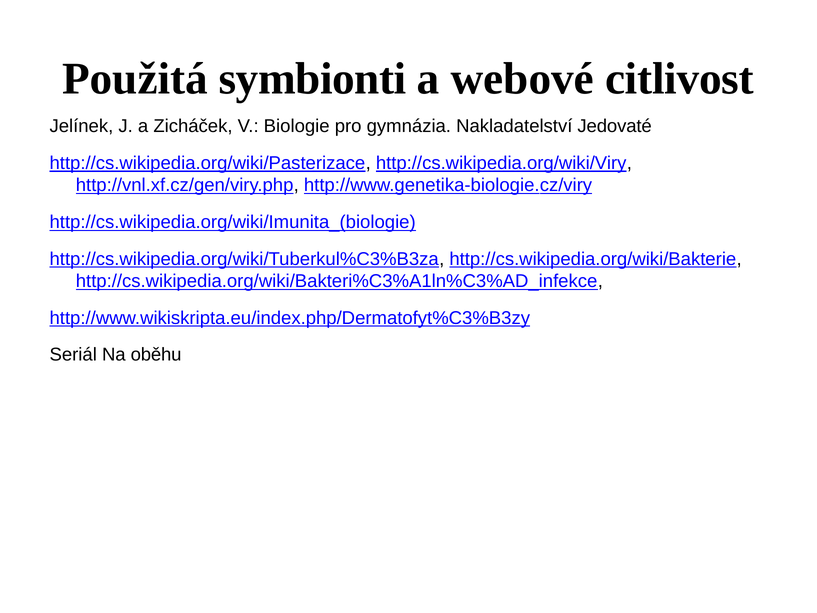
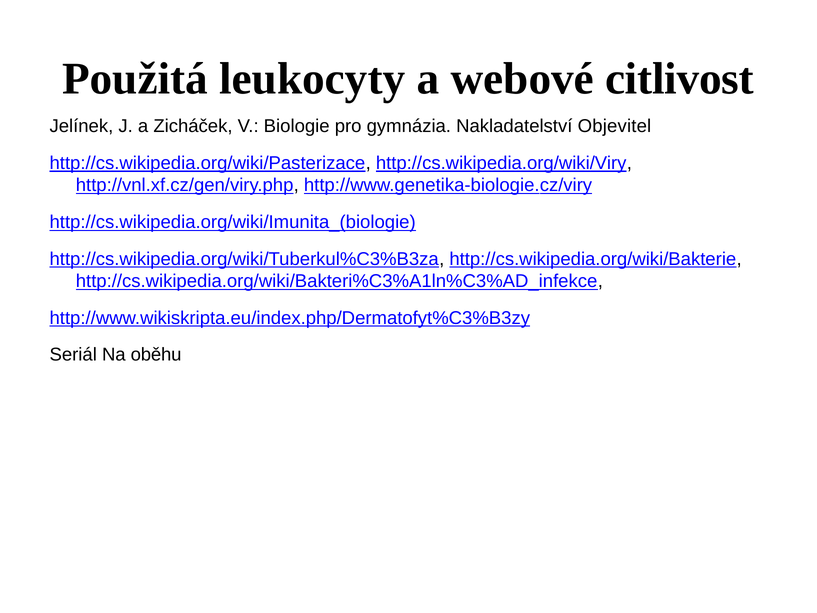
symbionti: symbionti -> leukocyty
Jedovaté: Jedovaté -> Objevitel
